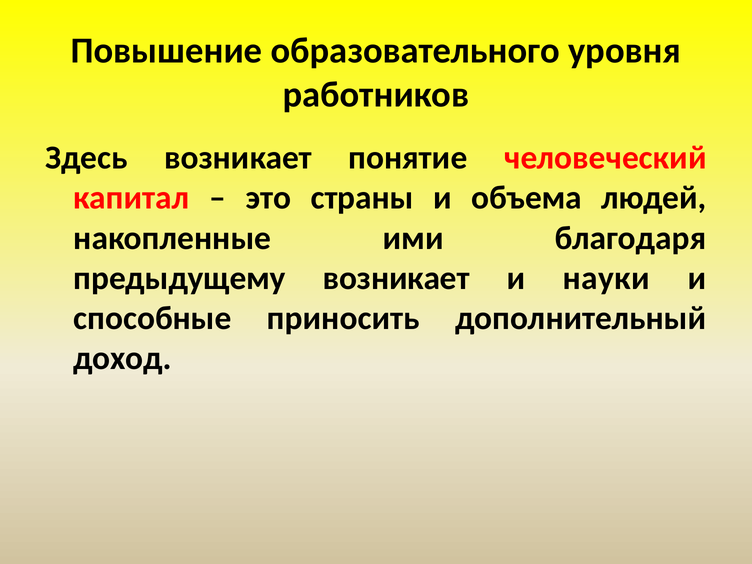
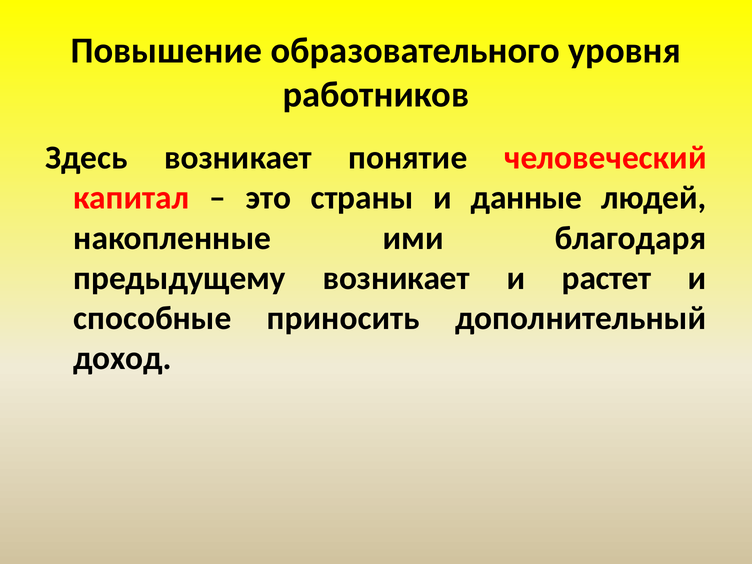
объема: объема -> данные
науки: науки -> растет
